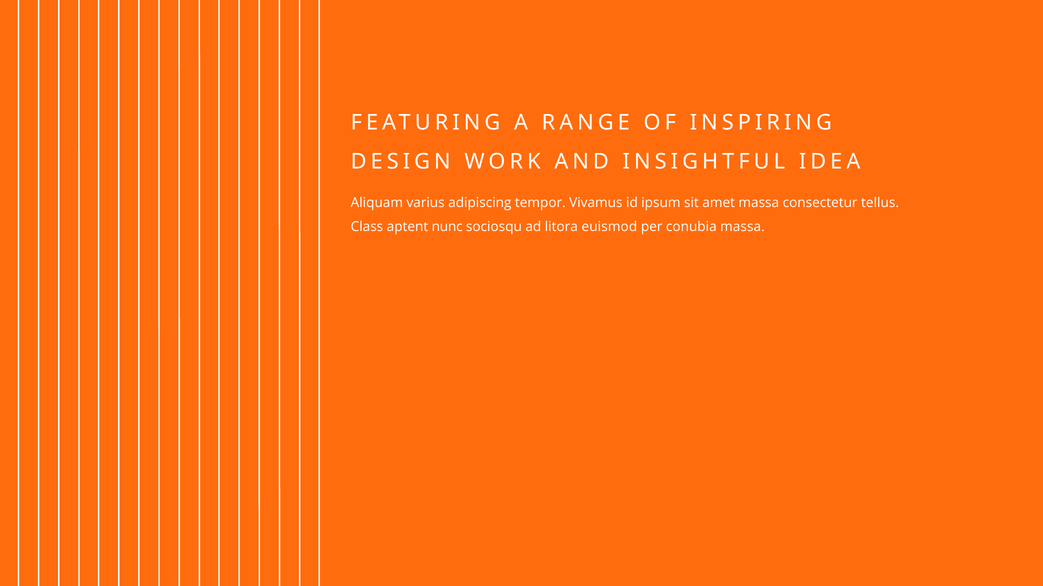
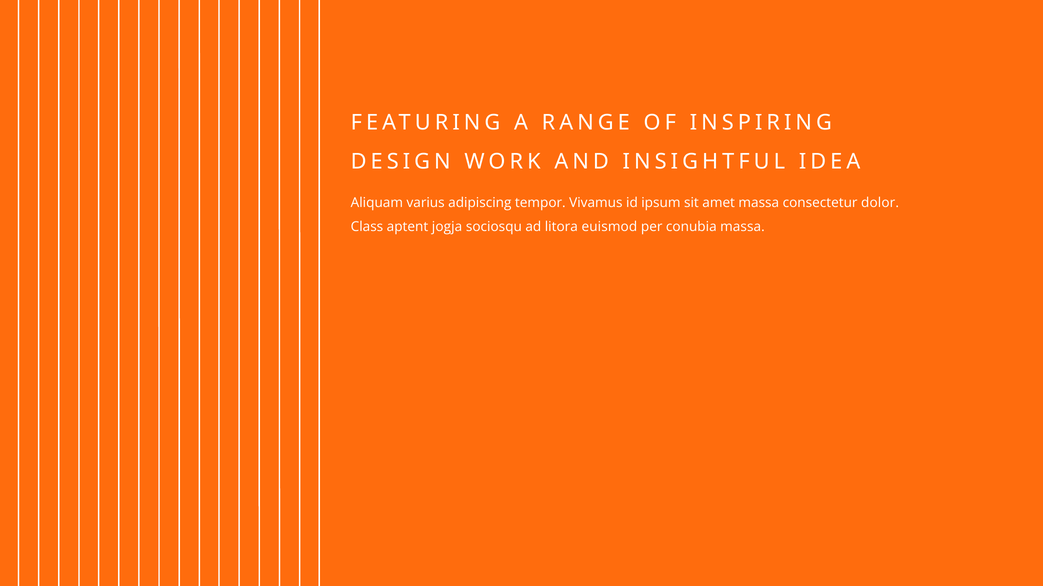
tellus: tellus -> dolor
nunc: nunc -> jogja
